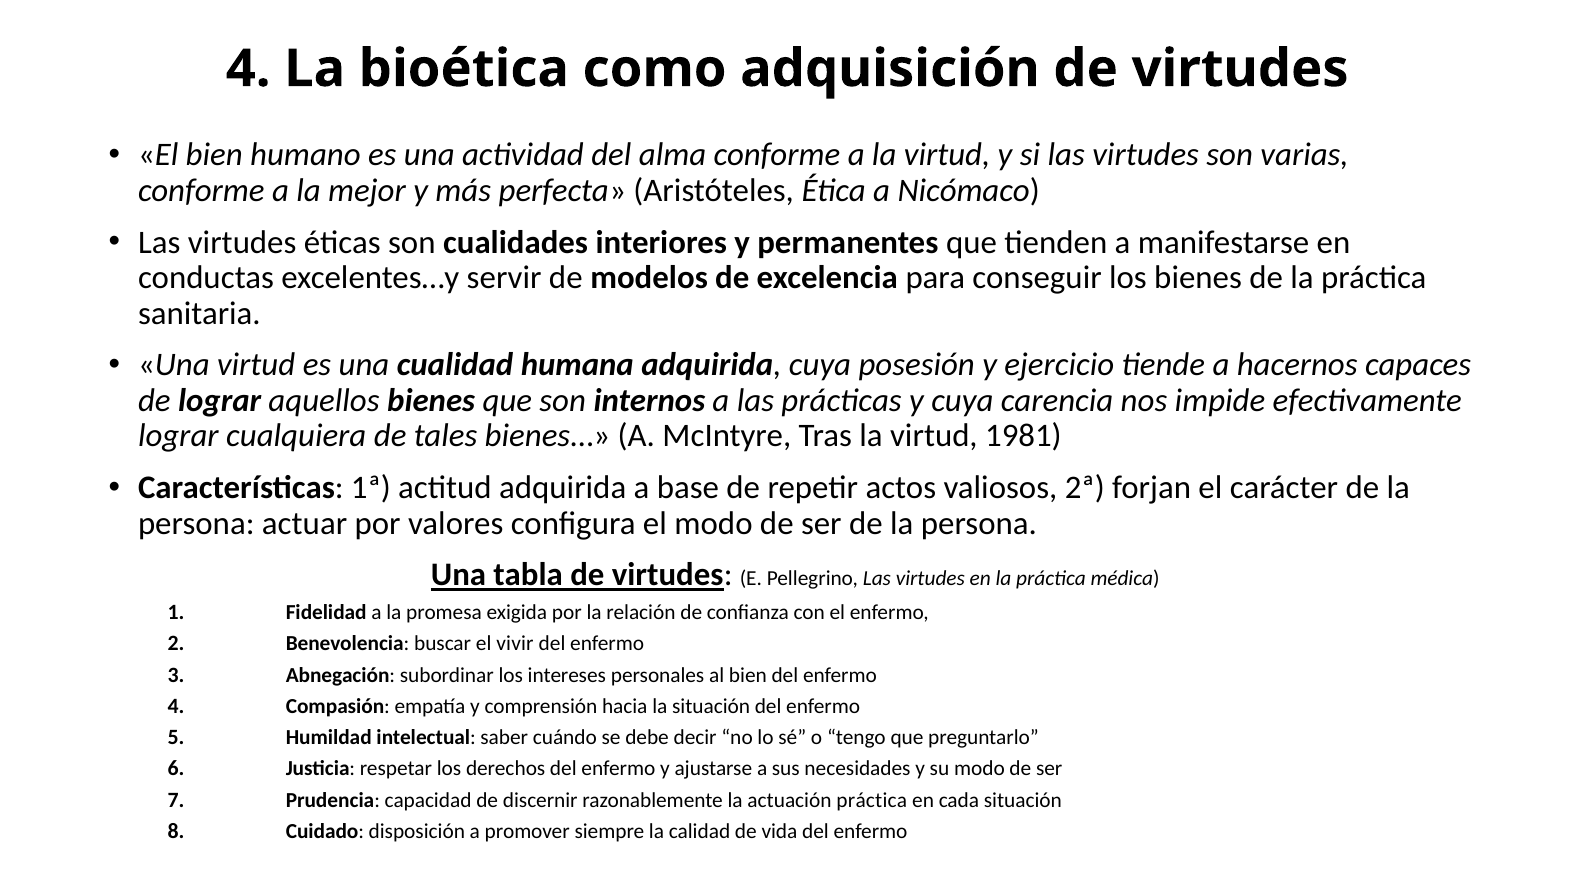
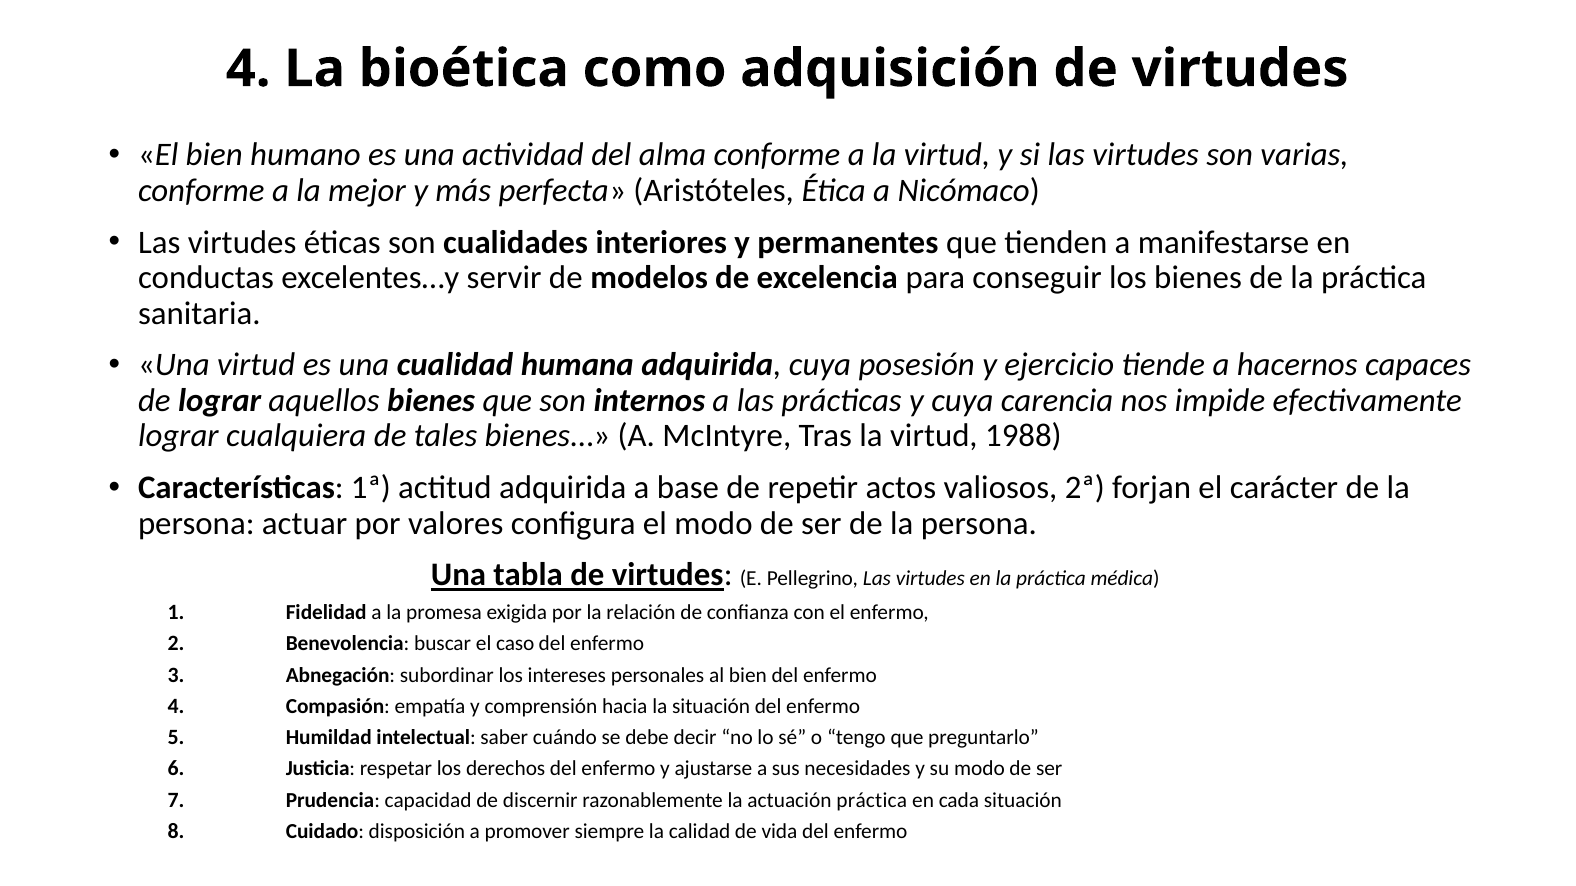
1981: 1981 -> 1988
vivir: vivir -> caso
